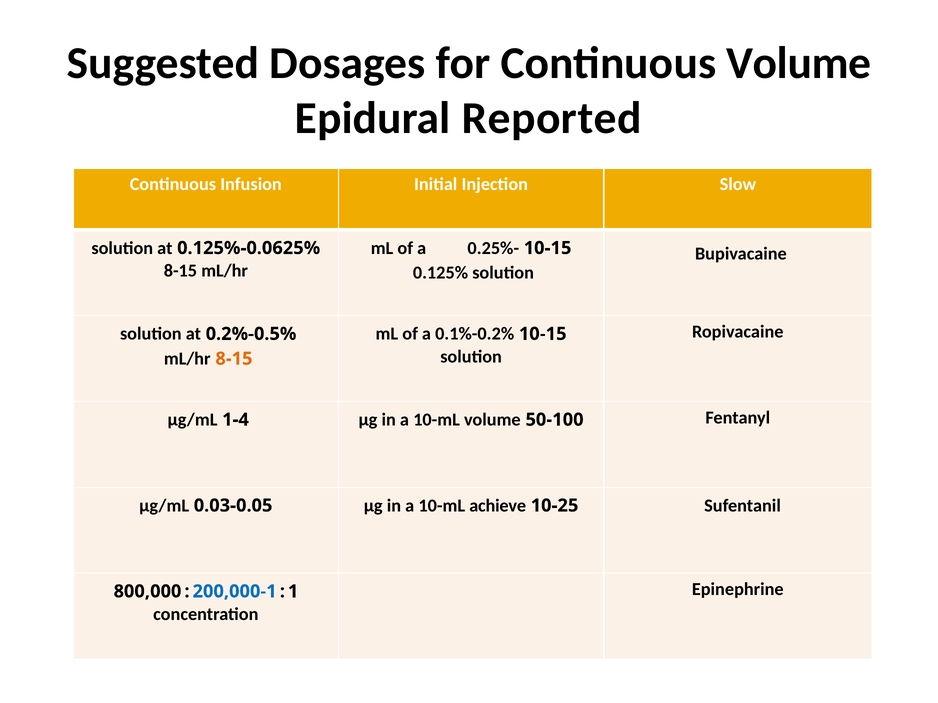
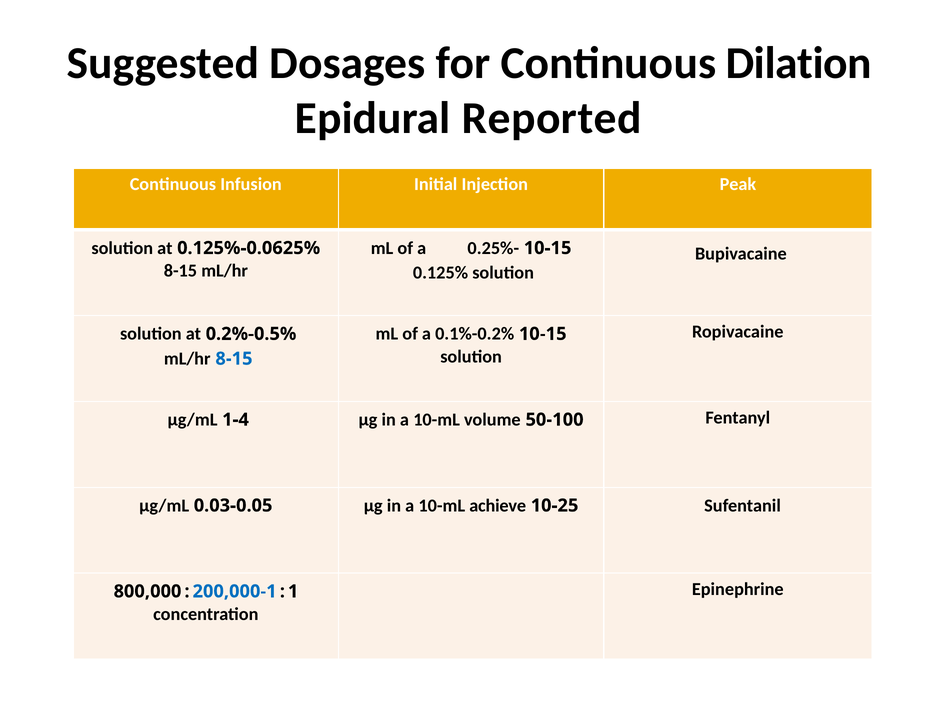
Continuous Volume: Volume -> Dilation
Slow: Slow -> Peak
8-15 at (234, 359) colour: orange -> blue
